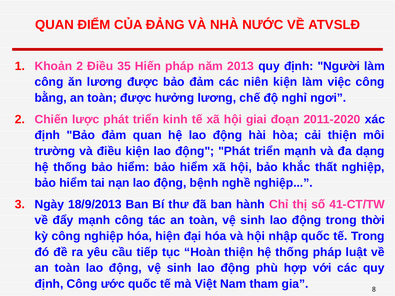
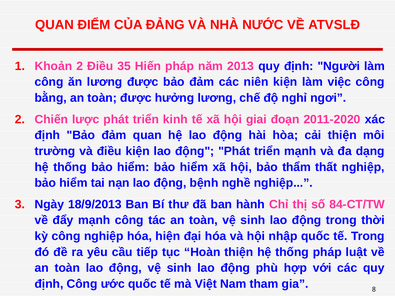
khắc: khắc -> thẩm
41-CT/TW: 41-CT/TW -> 84-CT/TW
